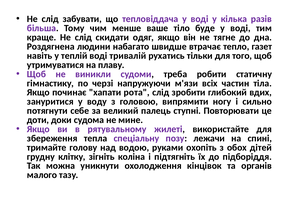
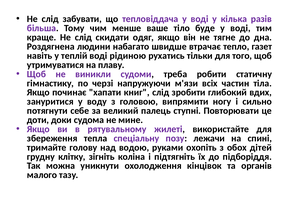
тривалій: тривалій -> рідиною
рота: рота -> книг
